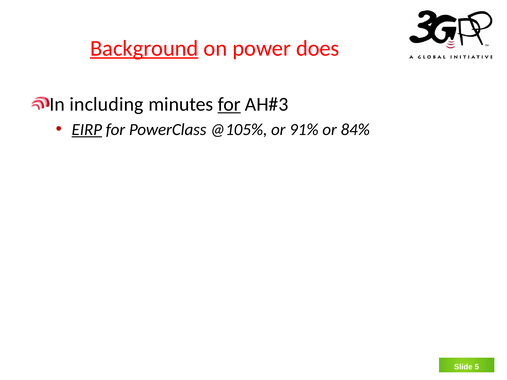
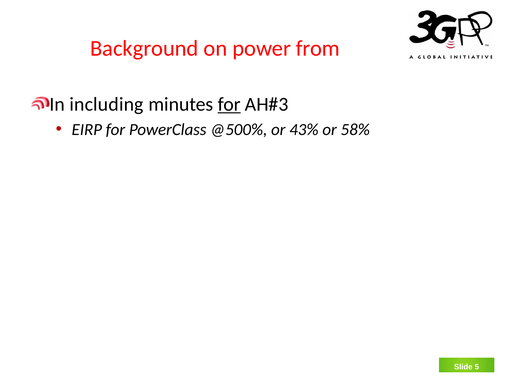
Background underline: present -> none
does: does -> from
EIRP underline: present -> none
@105%: @105% -> @500%
91%: 91% -> 43%
84%: 84% -> 58%
